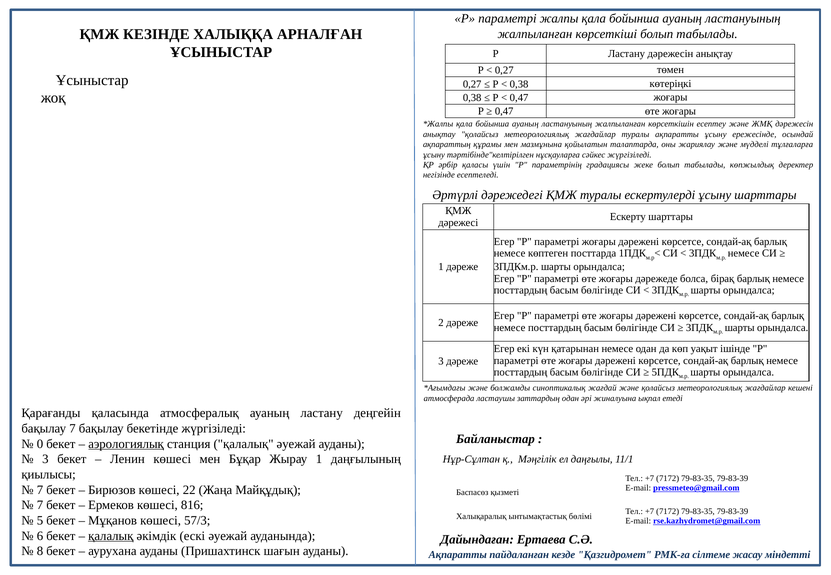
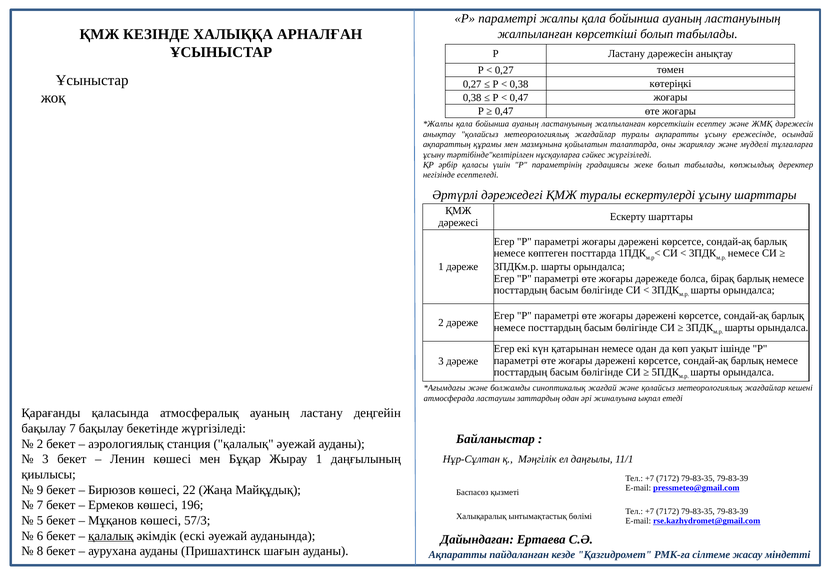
0 at (40, 444): 0 -> 2
аэрологиялық underline: present -> none
7 at (40, 490): 7 -> 9
816: 816 -> 196
